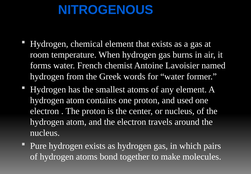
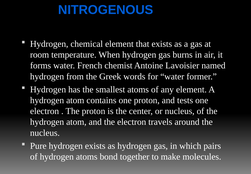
used: used -> tests
